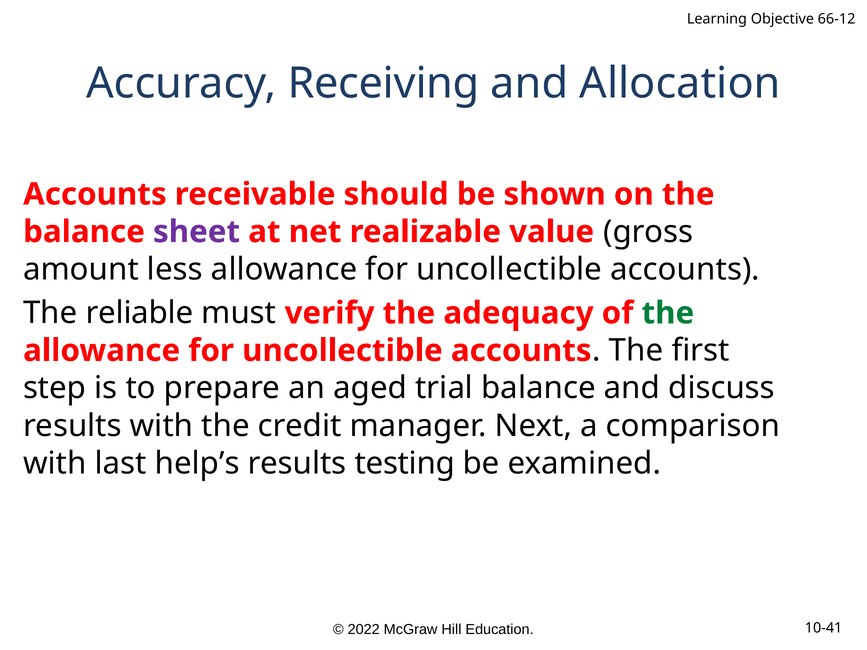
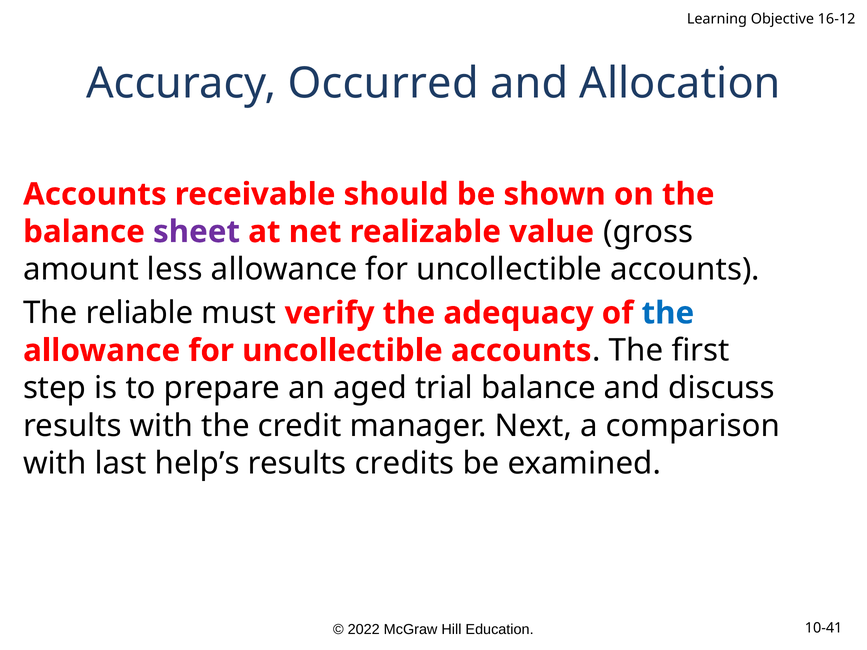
66-12: 66-12 -> 16-12
Receiving: Receiving -> Occurred
the at (668, 313) colour: green -> blue
testing: testing -> credits
